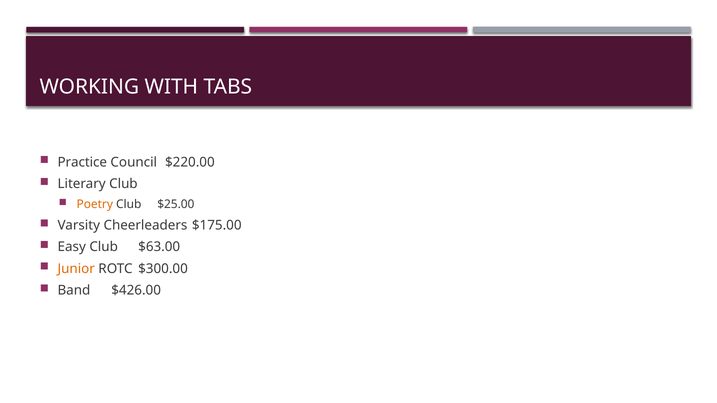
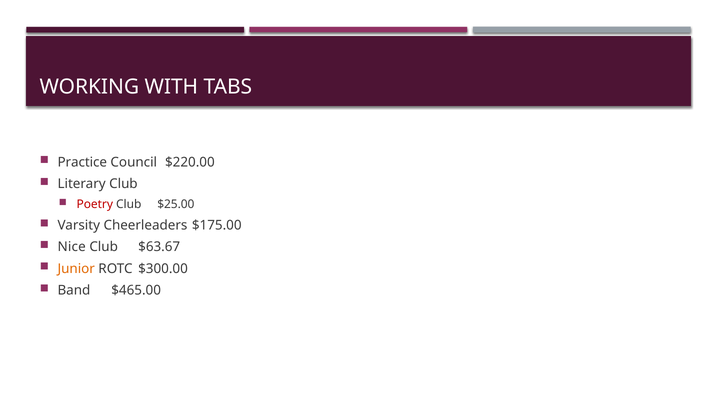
Poetry colour: orange -> red
Easy: Easy -> Nice
$63.00: $63.00 -> $63.67
$426.00: $426.00 -> $465.00
